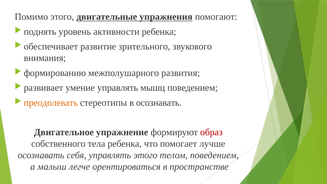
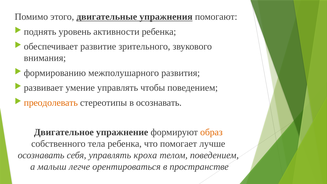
мышц: мышц -> чтобы
образ colour: red -> orange
управлять этого: этого -> кроха
